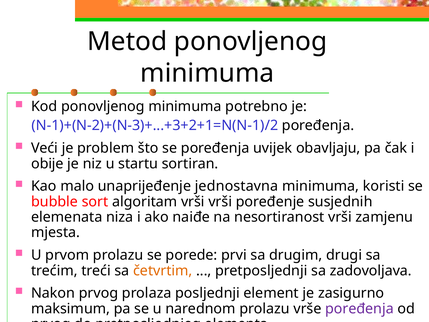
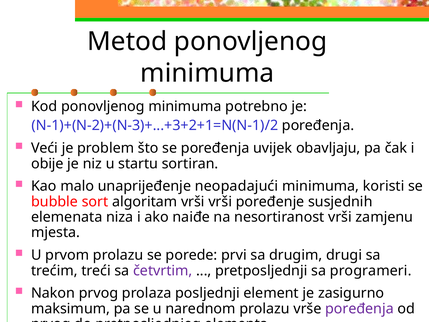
jednostavna: jednostavna -> neopadajući
četvrtim colour: orange -> purple
zadovoljava: zadovoljava -> programeri
